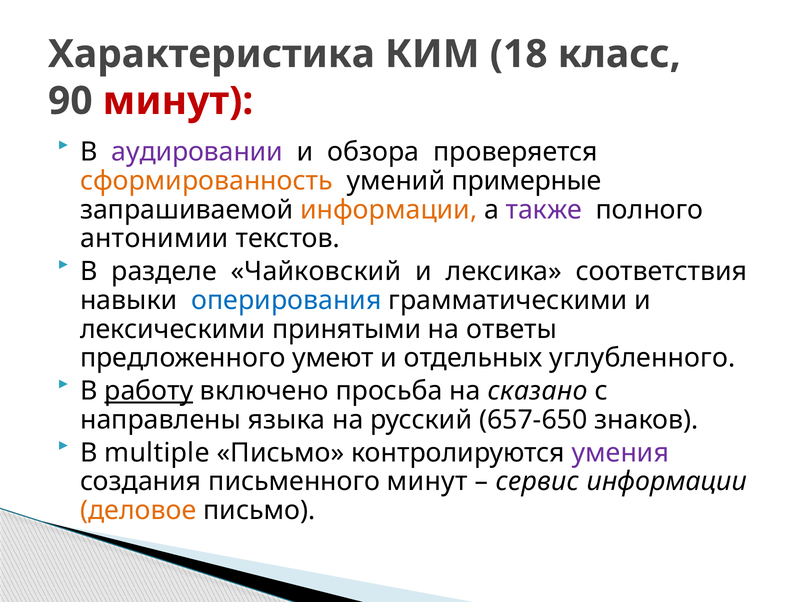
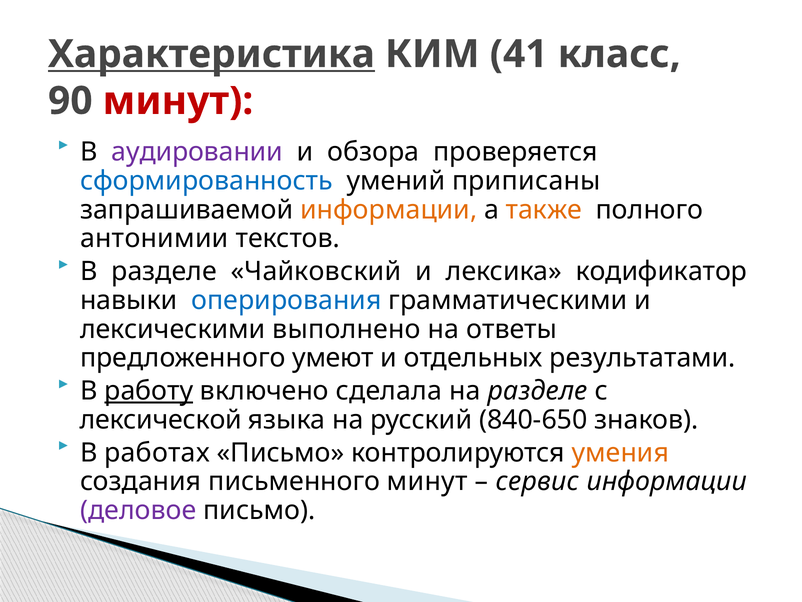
Характеристика underline: none -> present
18: 18 -> 41
сформированность colour: orange -> blue
примерные: примерные -> приписаны
также colour: purple -> orange
соответствия: соответствия -> кодификатор
принятыми: принятыми -> выполнено
углубленного: углубленного -> результатами
просьба: просьба -> сделала
на сказано: сказано -> разделе
направлены: направлены -> лексической
657-650: 657-650 -> 840-650
multiple: multiple -> работах
умения colour: purple -> orange
деловое colour: orange -> purple
